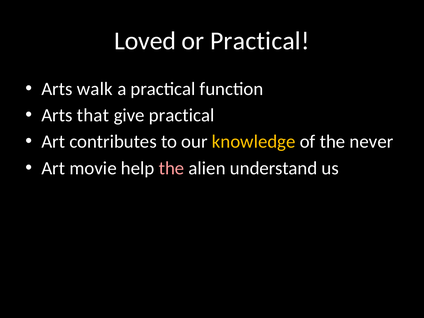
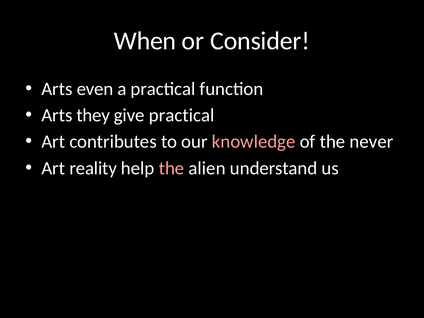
Loved: Loved -> When
or Practical: Practical -> Consider
walk: walk -> even
that: that -> they
knowledge colour: yellow -> pink
movie: movie -> reality
